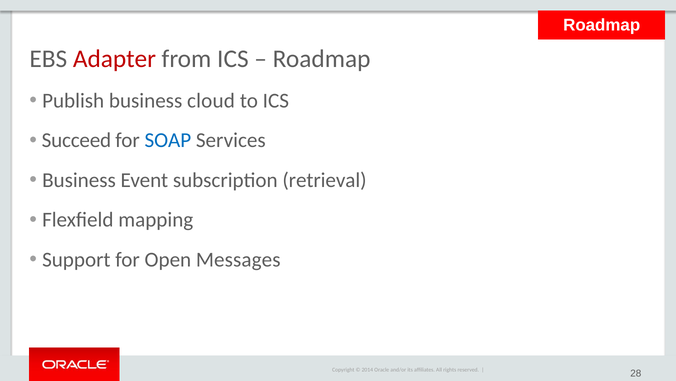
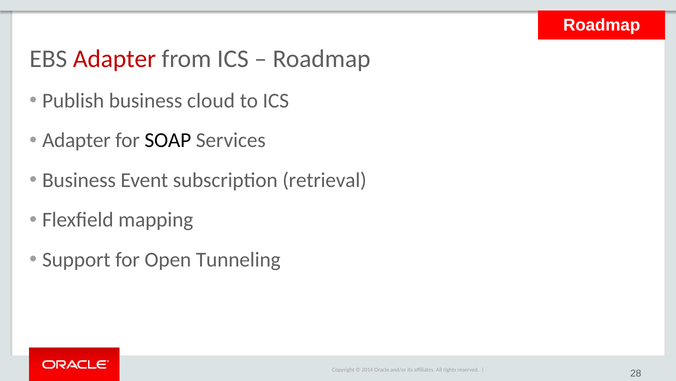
Succeed at (76, 140): Succeed -> Adapter
SOAP colour: blue -> black
Messages: Messages -> Tunneling
